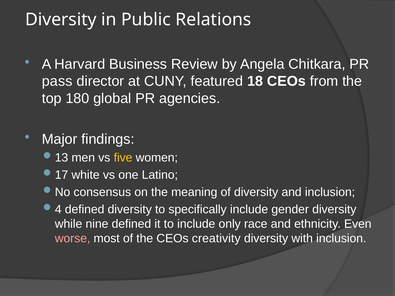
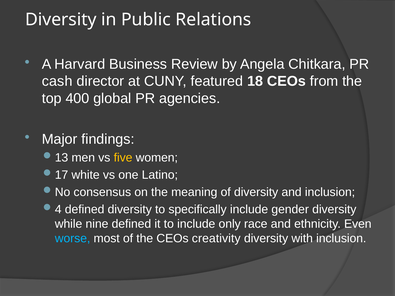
pass: pass -> cash
180: 180 -> 400
worse colour: pink -> light blue
